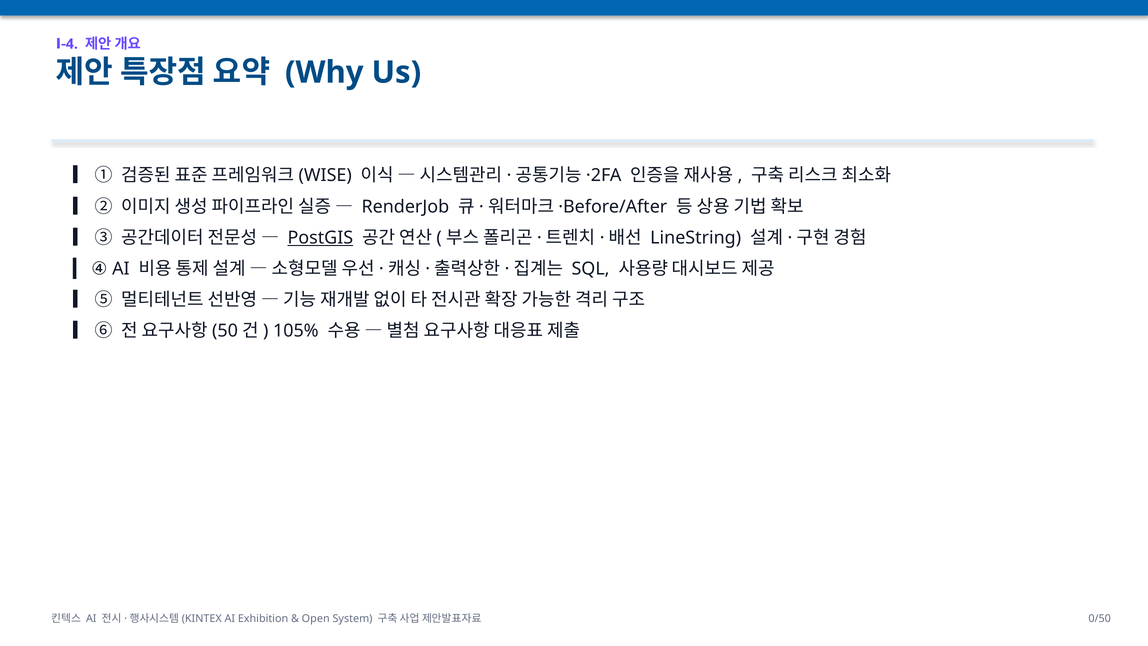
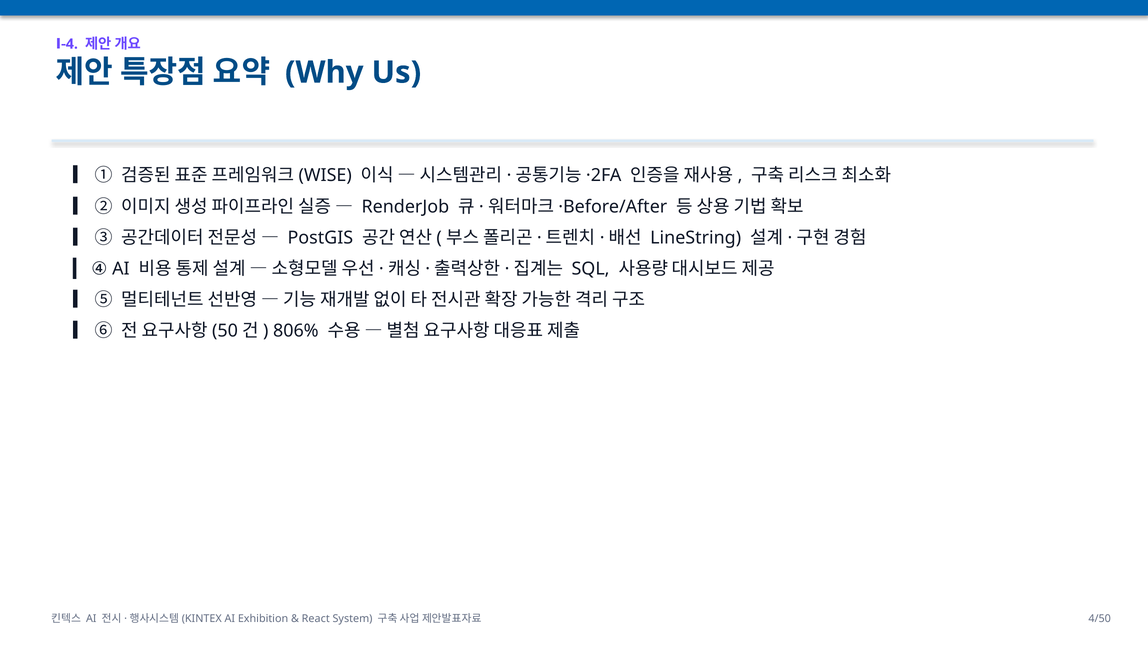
PostGIS underline: present -> none
105%: 105% -> 806%
Open: Open -> React
0/50: 0/50 -> 4/50
